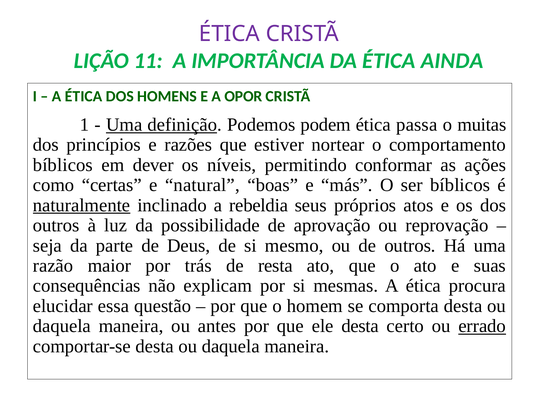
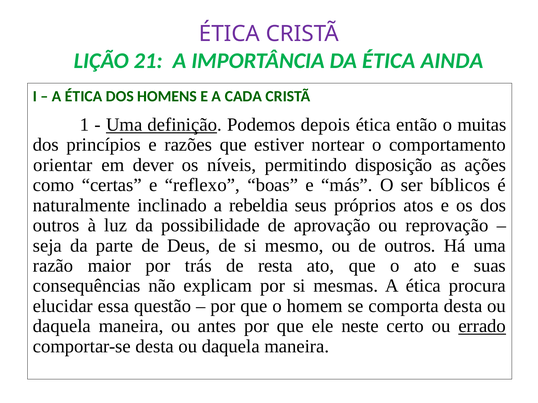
11: 11 -> 21
OPOR: OPOR -> CADA
podem: podem -> depois
passa: passa -> então
bíblicos at (63, 165): bíblicos -> orientar
conformar: conformar -> disposição
natural: natural -> reflexo
naturalmente underline: present -> none
ele desta: desta -> neste
